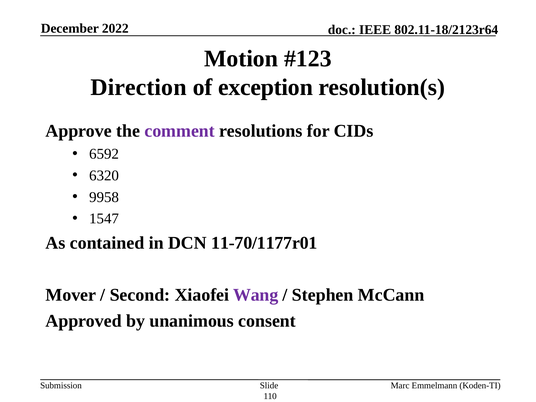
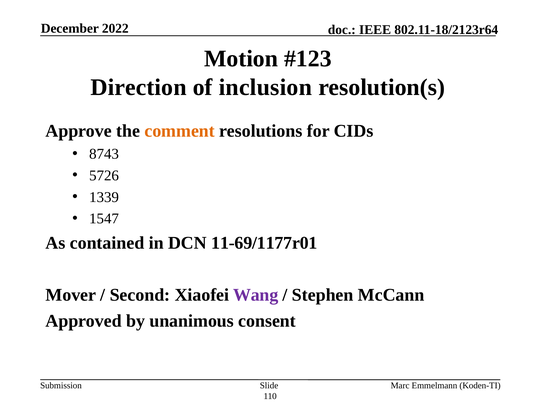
exception: exception -> inclusion
comment colour: purple -> orange
6592: 6592 -> 8743
6320: 6320 -> 5726
9958: 9958 -> 1339
11-70/1177r01: 11-70/1177r01 -> 11-69/1177r01
